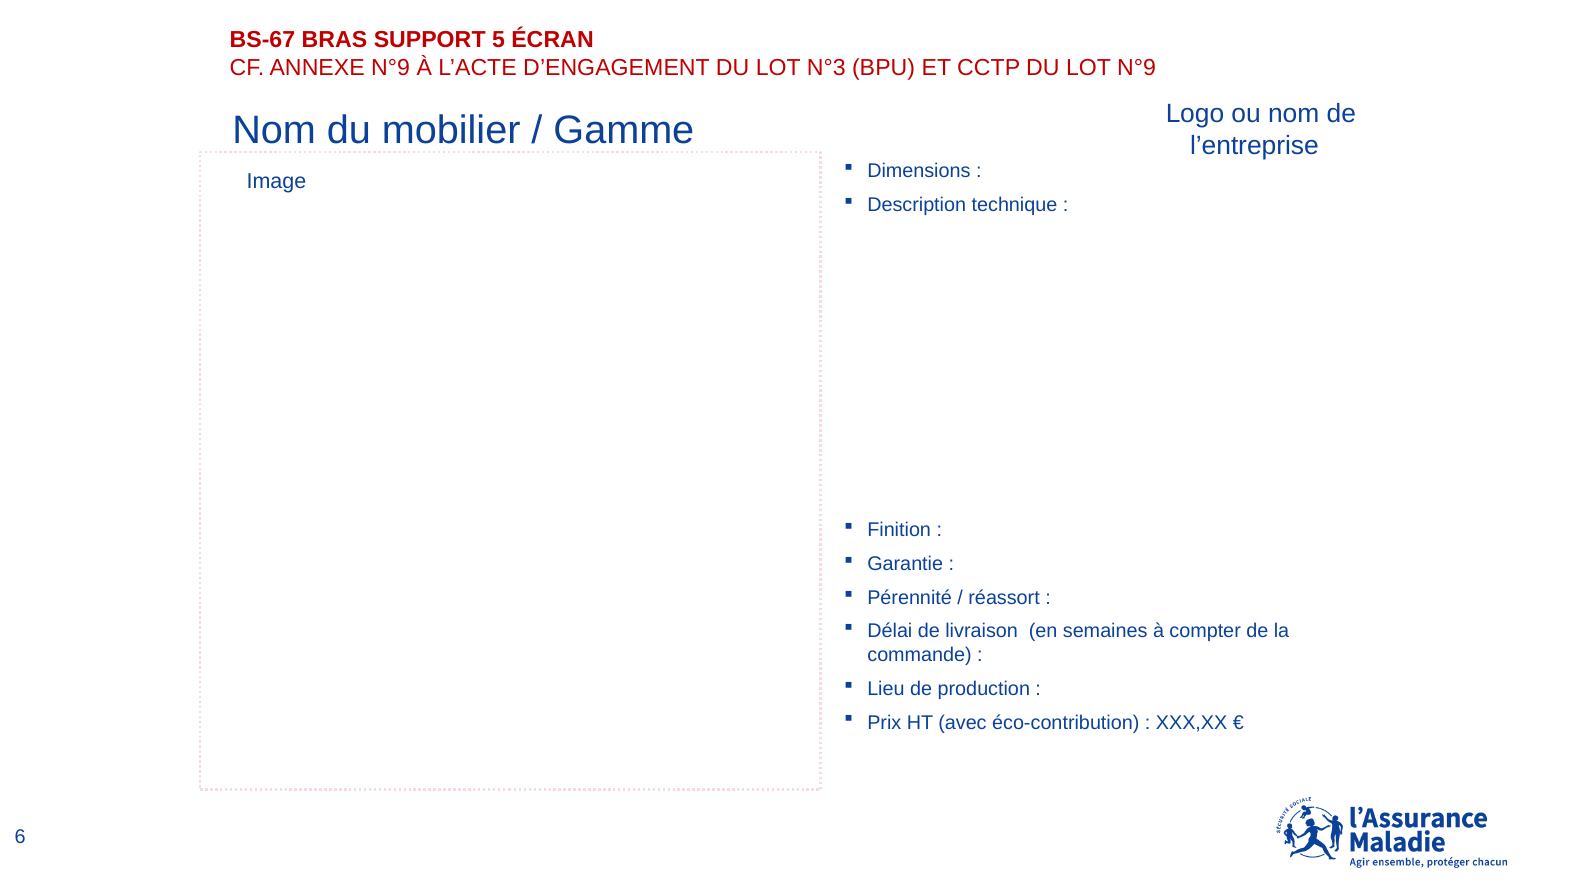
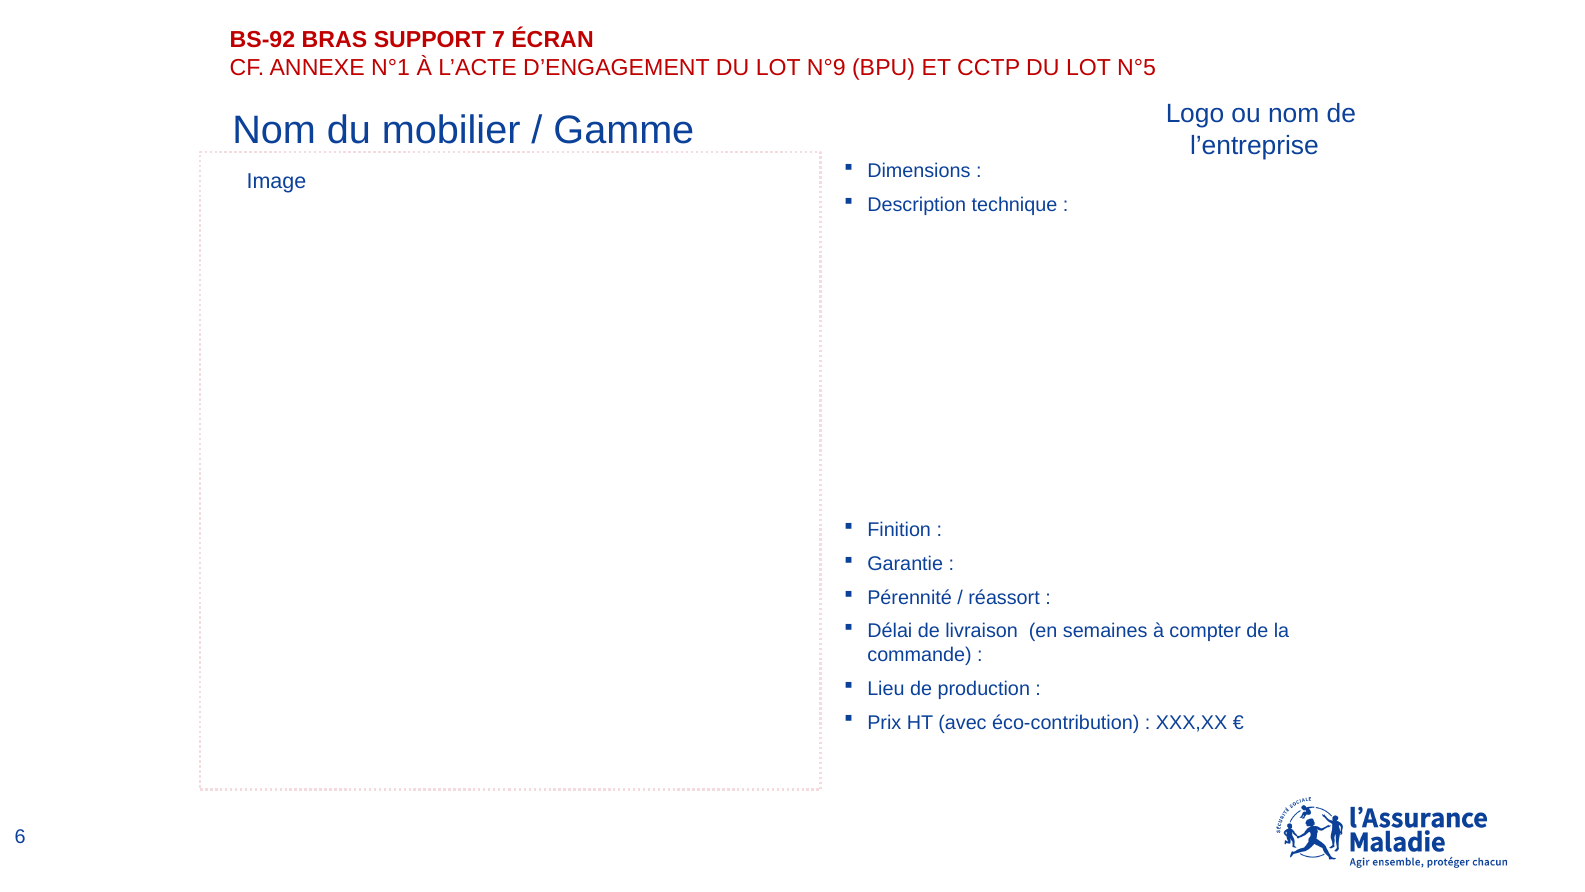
BS-67: BS-67 -> BS-92
5: 5 -> 7
ANNEXE N°9: N°9 -> N°1
N°3: N°3 -> N°9
LOT N°9: N°9 -> N°5
